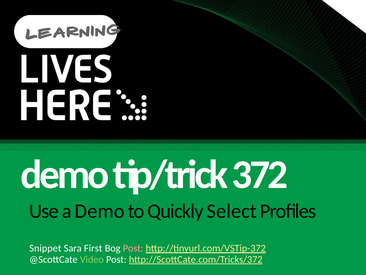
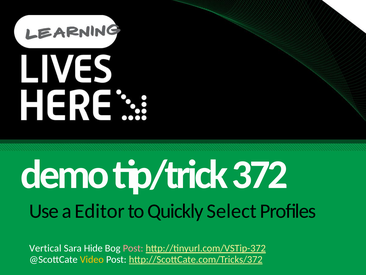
a Demo: Demo -> Editor
Snippet: Snippet -> Vertical
First: First -> Hide
Video colour: light green -> yellow
